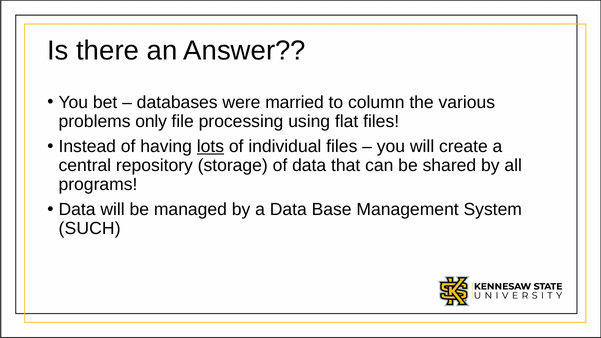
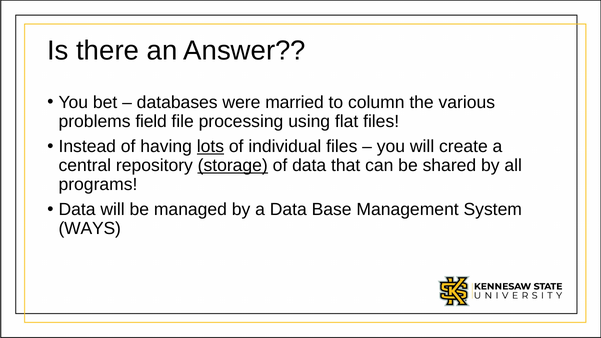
only: only -> field
storage underline: none -> present
SUCH: SUCH -> WAYS
